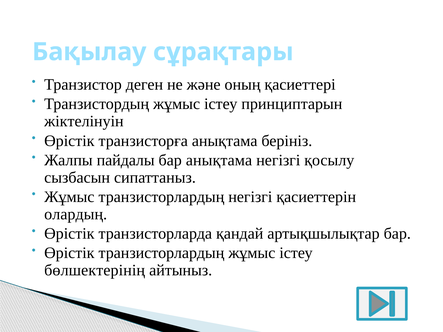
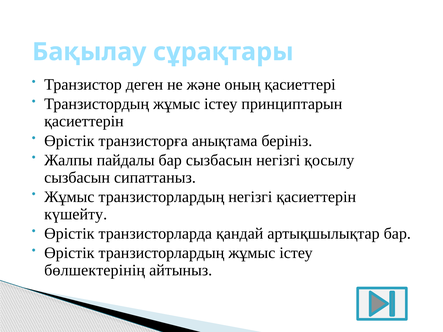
жіктелінуін at (84, 121): жіктелінуін -> қасиеттерін
бар анықтама: анықтама -> сызбасын
олардың: олардың -> күшейту
